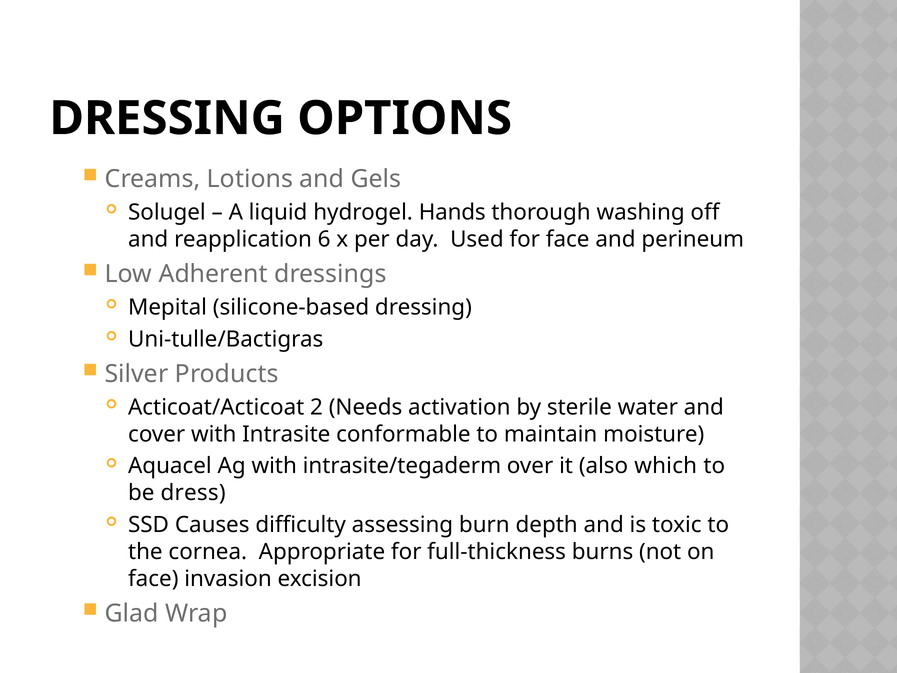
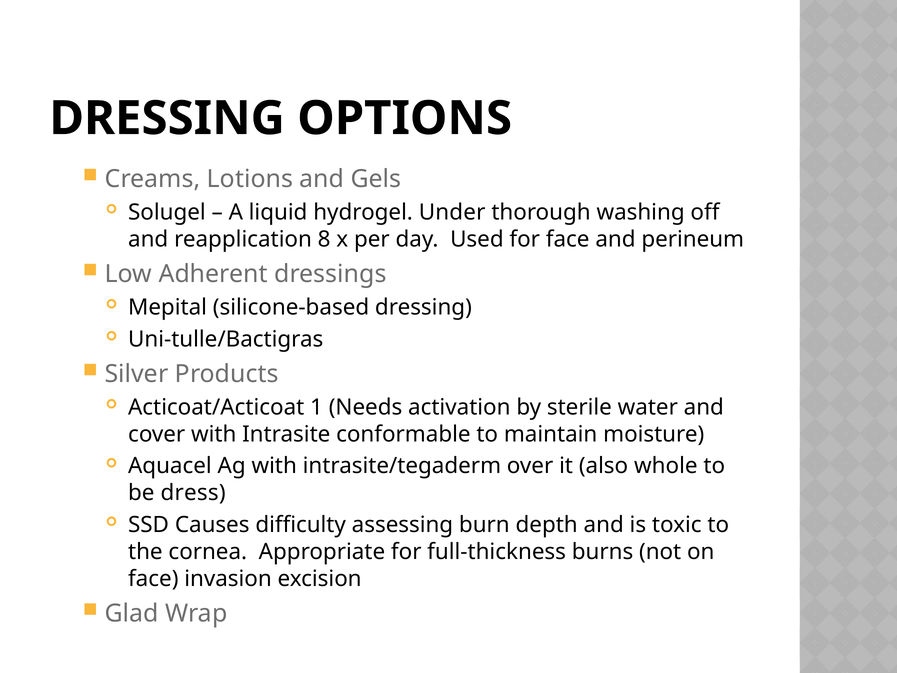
Hands: Hands -> Under
6: 6 -> 8
2: 2 -> 1
which: which -> whole
